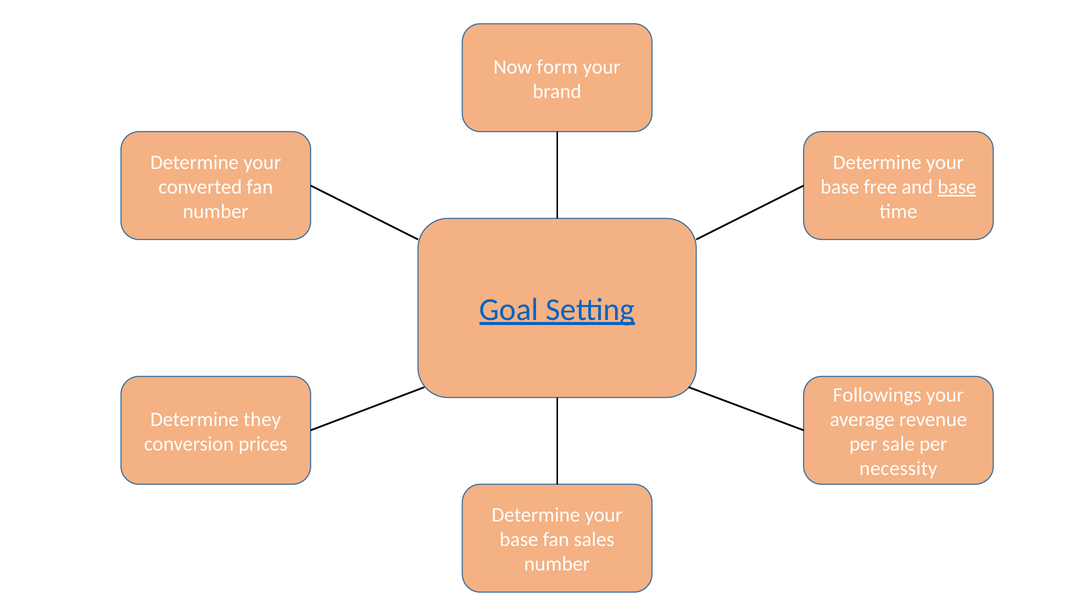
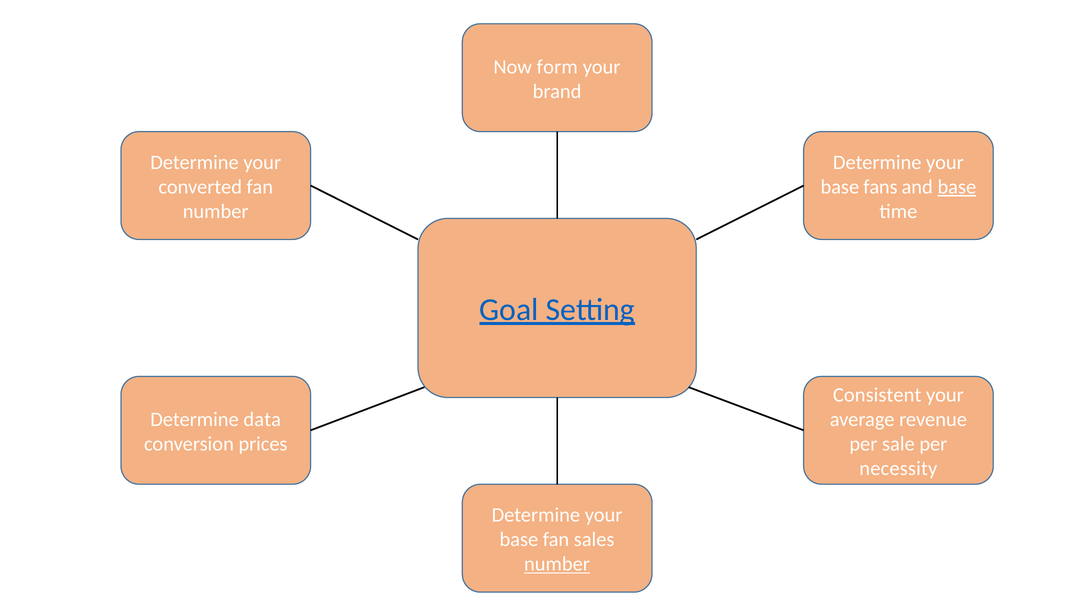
free: free -> fans
Followings: Followings -> Consistent
they: they -> data
number at (557, 564) underline: none -> present
